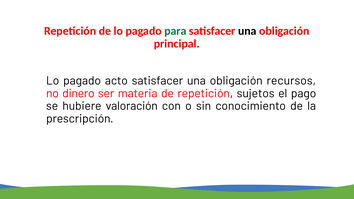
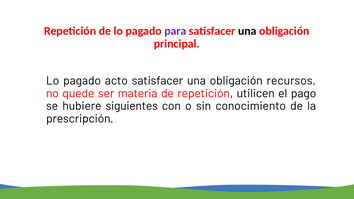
para colour: green -> purple
dinero: dinero -> quede
sujetos: sujetos -> utilicen
valoración: valoración -> siguientes
